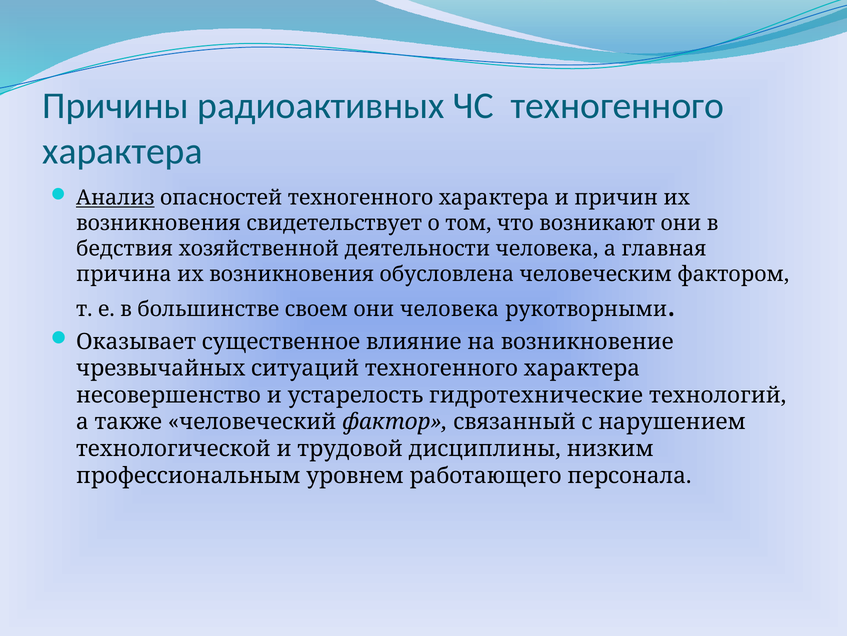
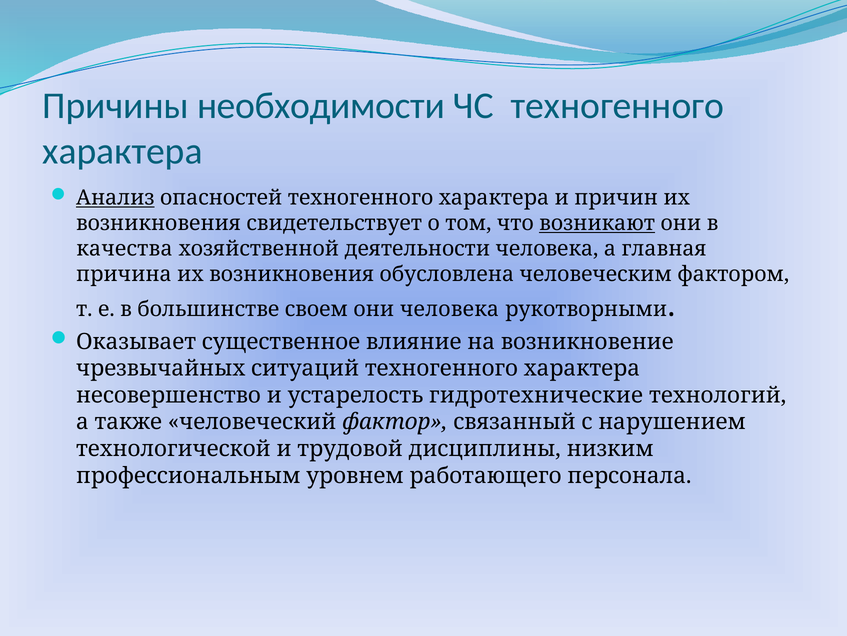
радиоактивных: радиоактивных -> необходимости
возникают underline: none -> present
бедствия: бедствия -> качества
